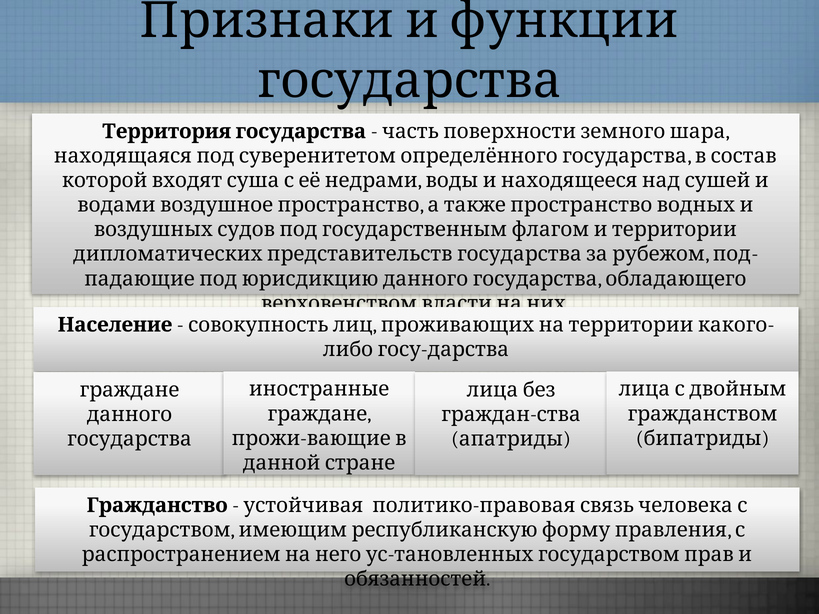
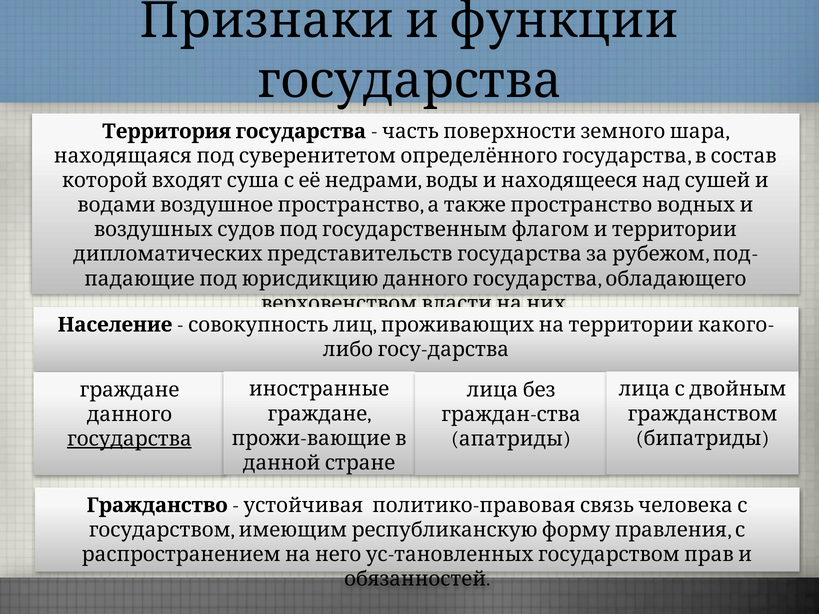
государства at (129, 439) underline: none -> present
